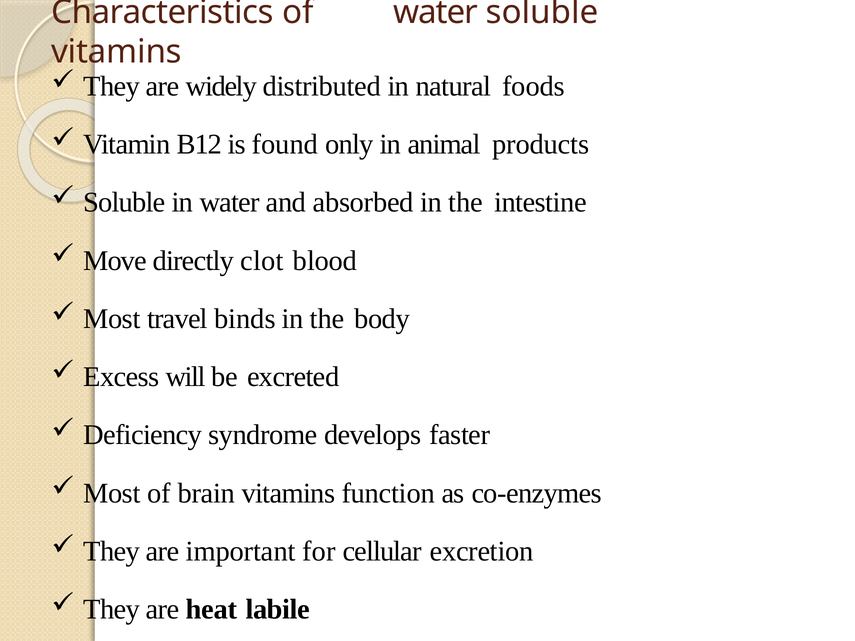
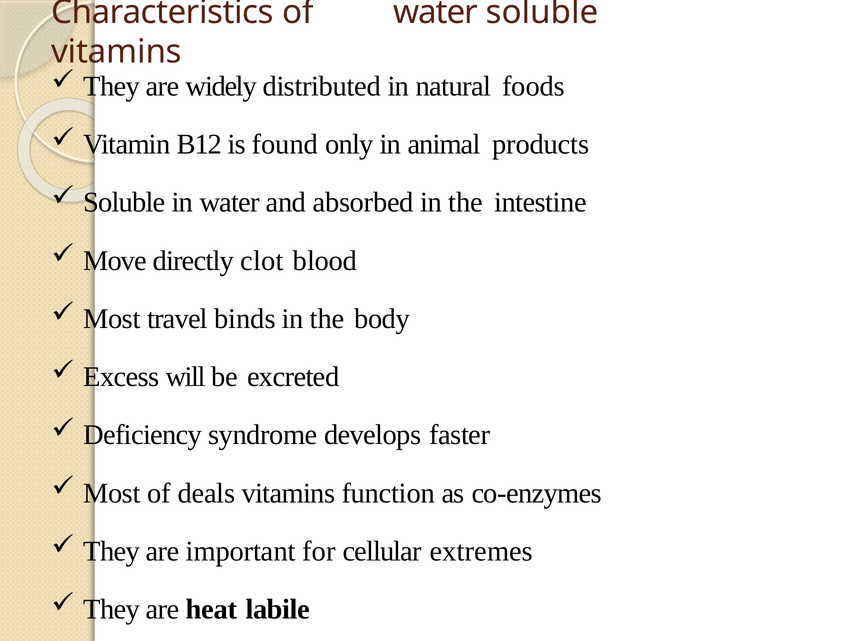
brain: brain -> deals
excretion: excretion -> extremes
